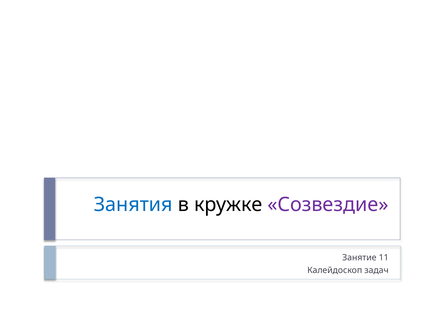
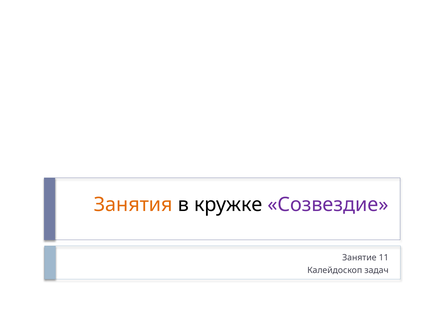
Занятия colour: blue -> orange
